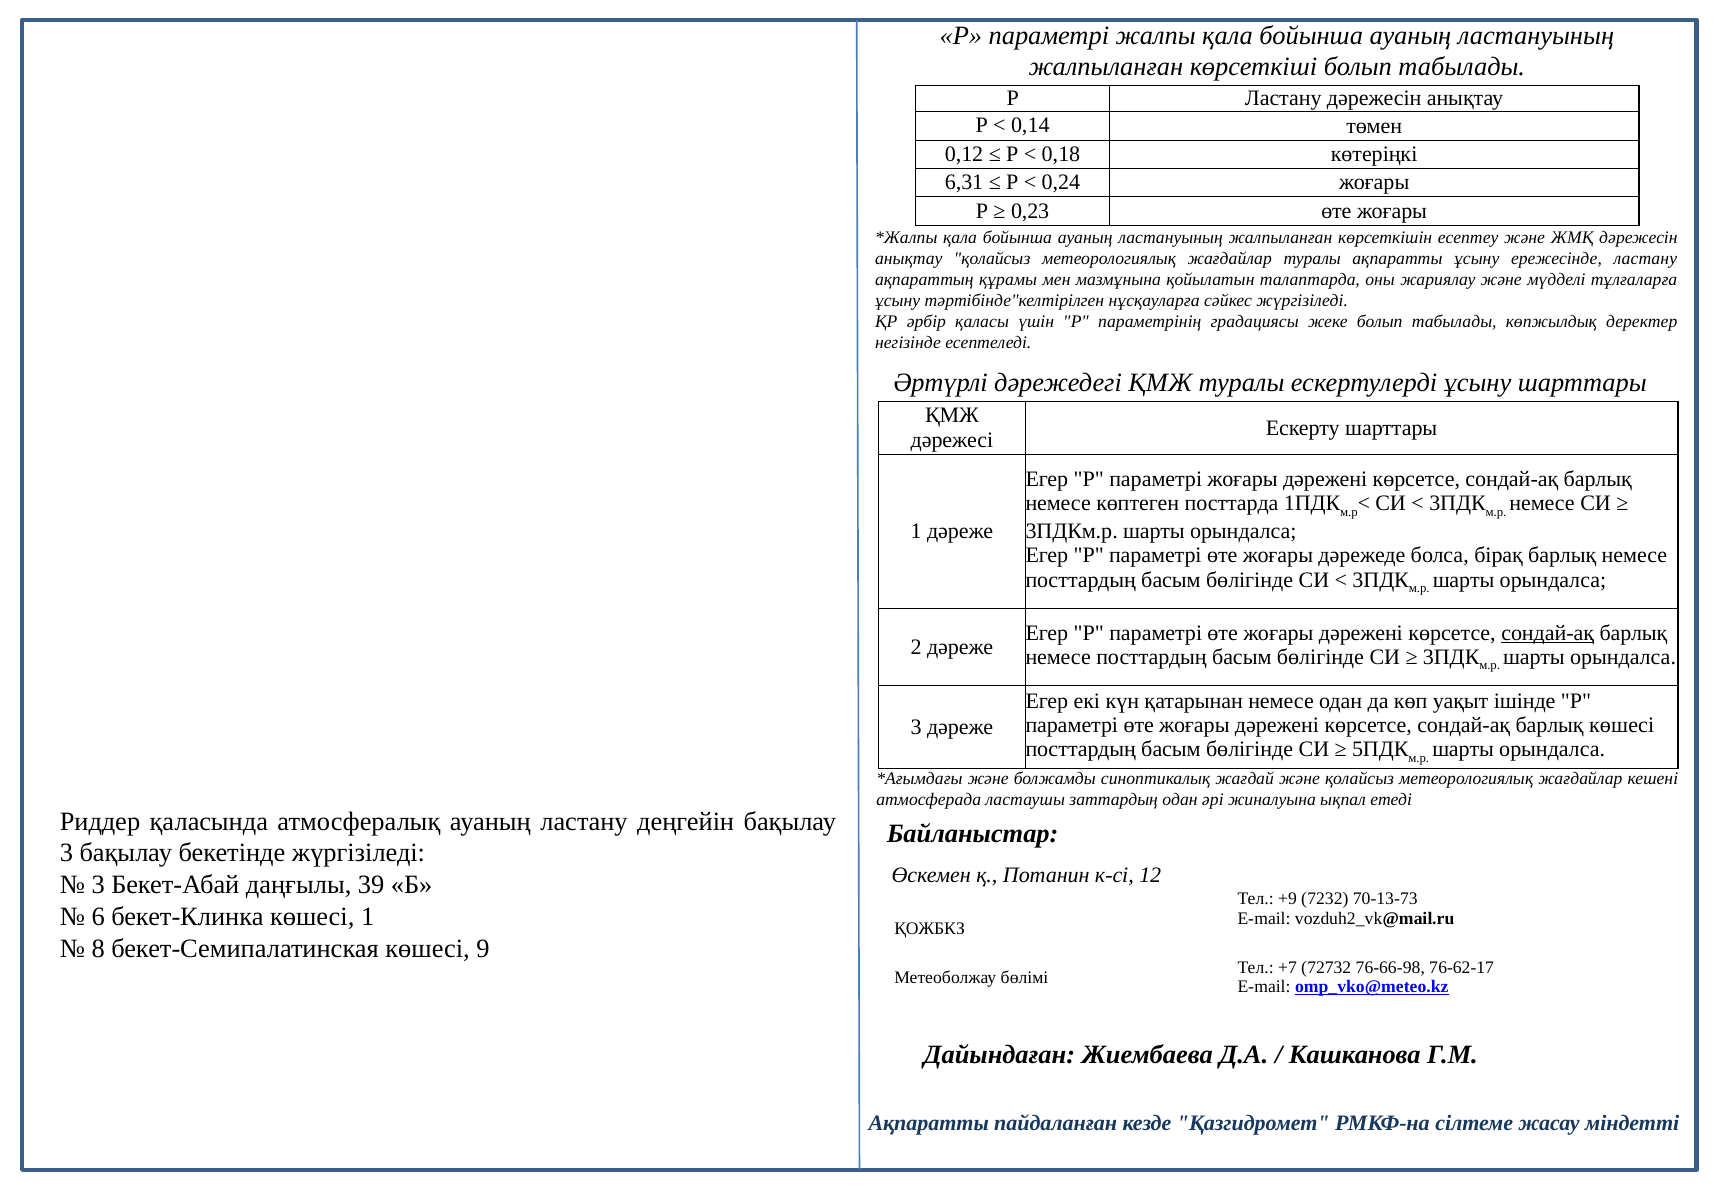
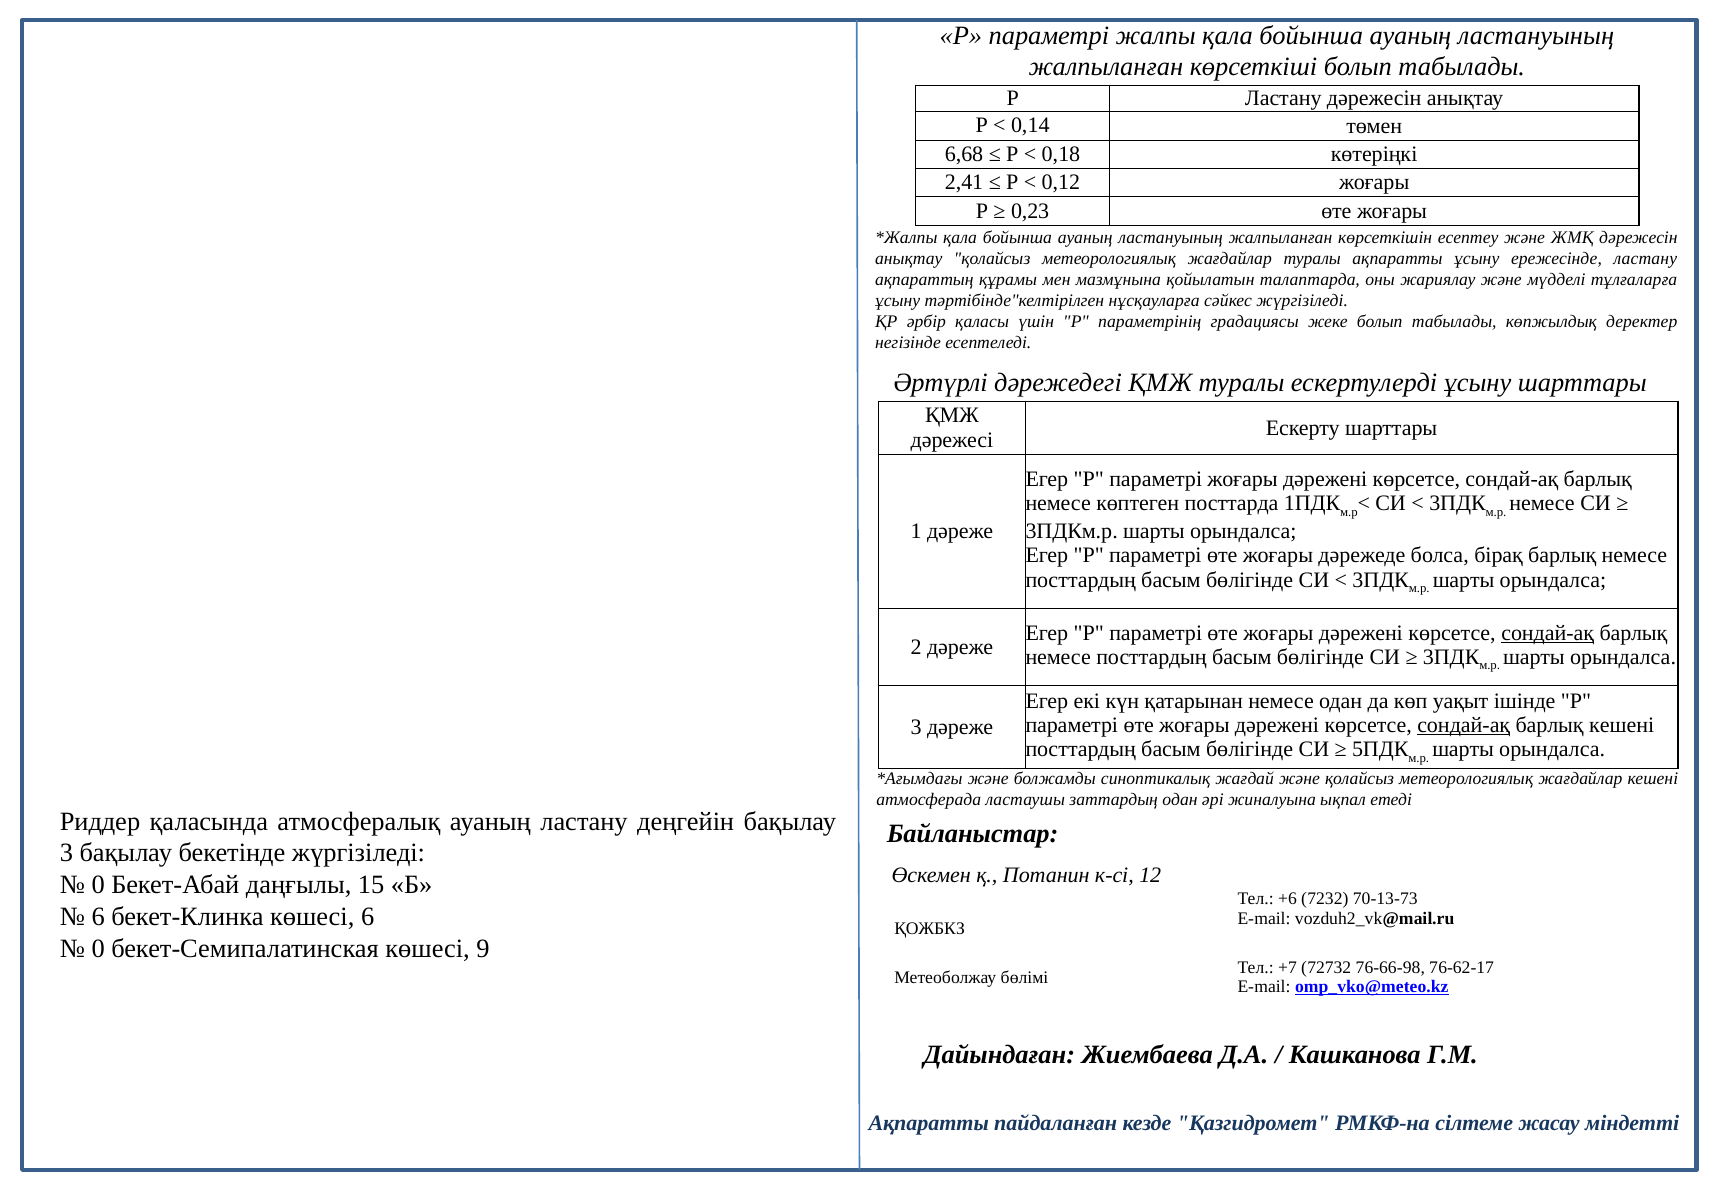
0,12: 0,12 -> 6,68
6,31: 6,31 -> 2,41
0,24: 0,24 -> 0,12
сондай-ақ at (1464, 725) underline: none -> present
барлық көшесі: көшесі -> кешені
3 at (98, 885): 3 -> 0
39: 39 -> 15
+9: +9 -> +6
көшесі 1: 1 -> 6
8 at (98, 948): 8 -> 0
